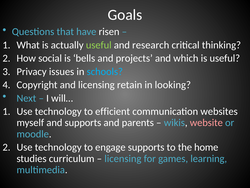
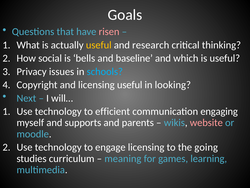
risen colour: white -> pink
useful at (99, 45) colour: light green -> yellow
projects: projects -> baseline
licensing retain: retain -> useful
websites: websites -> engaging
engage supports: supports -> licensing
home: home -> going
licensing at (123, 158): licensing -> meaning
